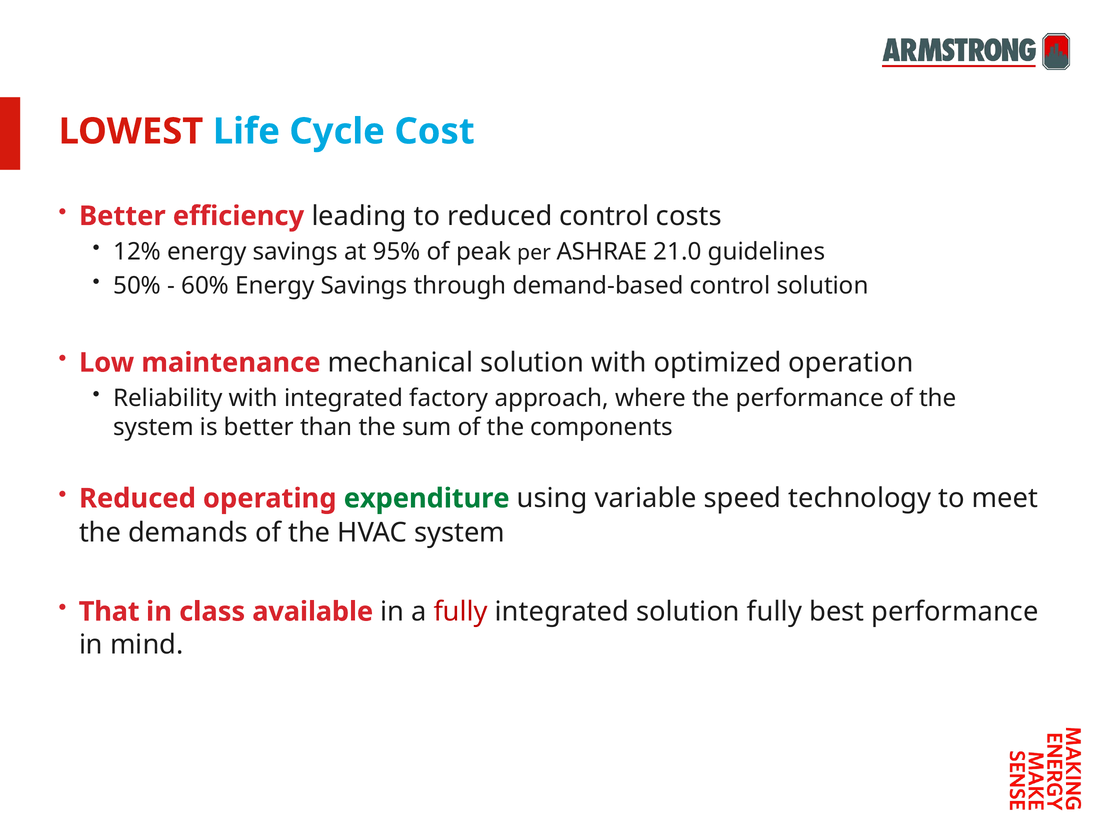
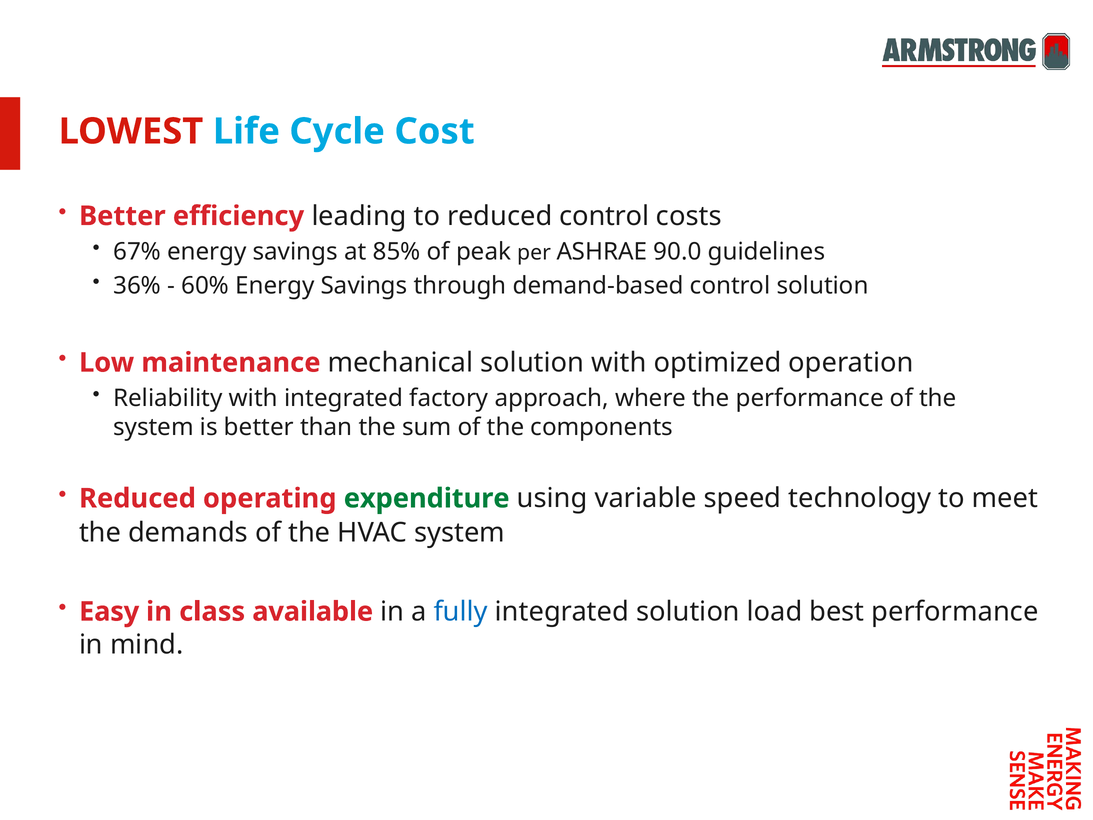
12%: 12% -> 67%
95%: 95% -> 85%
21.0: 21.0 -> 90.0
50%: 50% -> 36%
That: That -> Easy
fully at (461, 611) colour: red -> blue
solution fully: fully -> load
